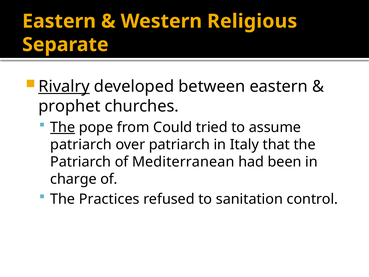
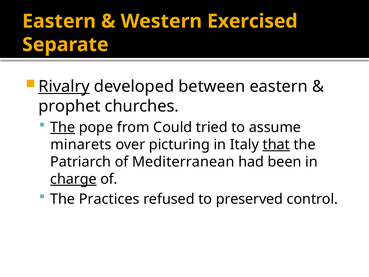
Religious: Religious -> Exercised
patriarch at (81, 144): patriarch -> minarets
over patriarch: patriarch -> picturing
that underline: none -> present
charge underline: none -> present
sanitation: sanitation -> preserved
